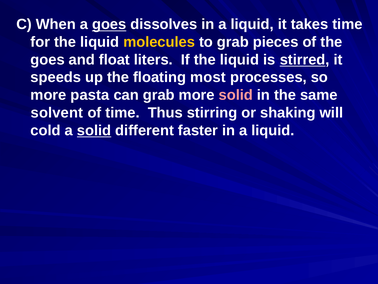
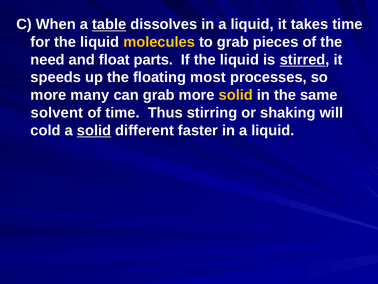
a goes: goes -> table
goes at (48, 60): goes -> need
liters: liters -> parts
pasta: pasta -> many
solid at (236, 95) colour: pink -> yellow
